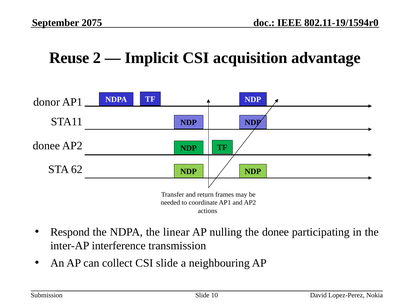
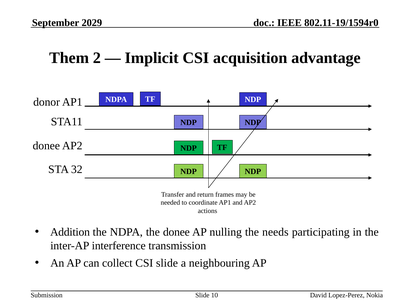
2075: 2075 -> 2029
Reuse: Reuse -> Them
62: 62 -> 32
Respond: Respond -> Addition
the linear: linear -> donee
the donee: donee -> needs
